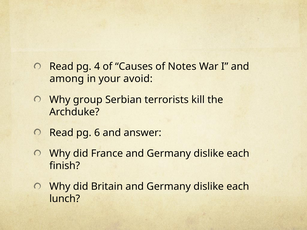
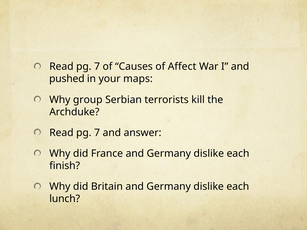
4 at (97, 67): 4 -> 7
Notes: Notes -> Affect
among: among -> pushed
avoid: avoid -> maps
6 at (97, 133): 6 -> 7
